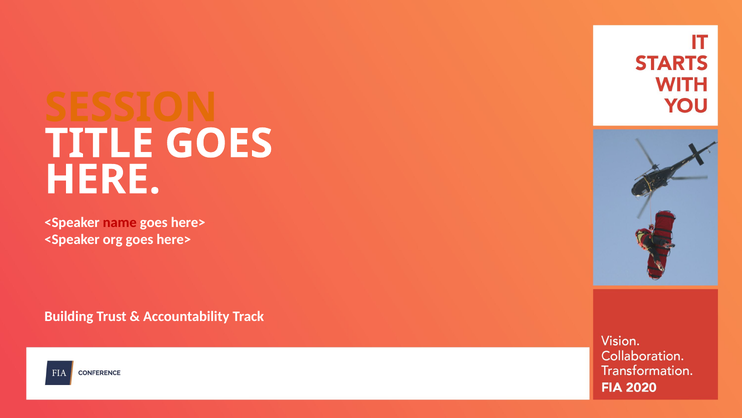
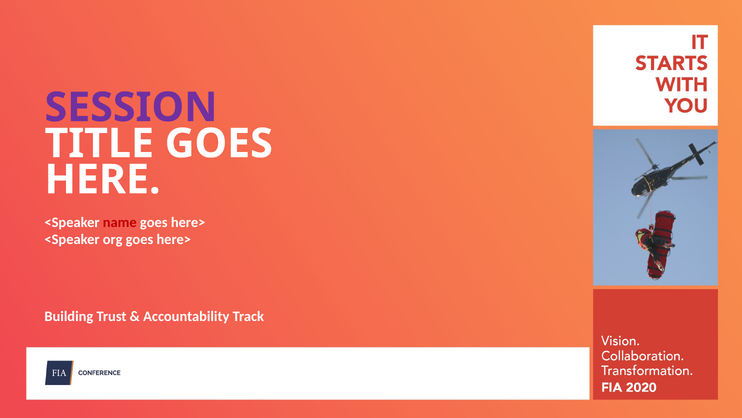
SESSION colour: orange -> purple
